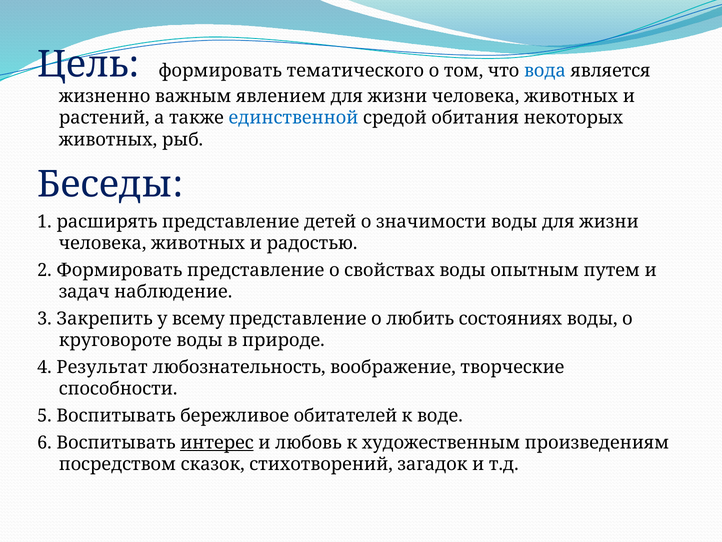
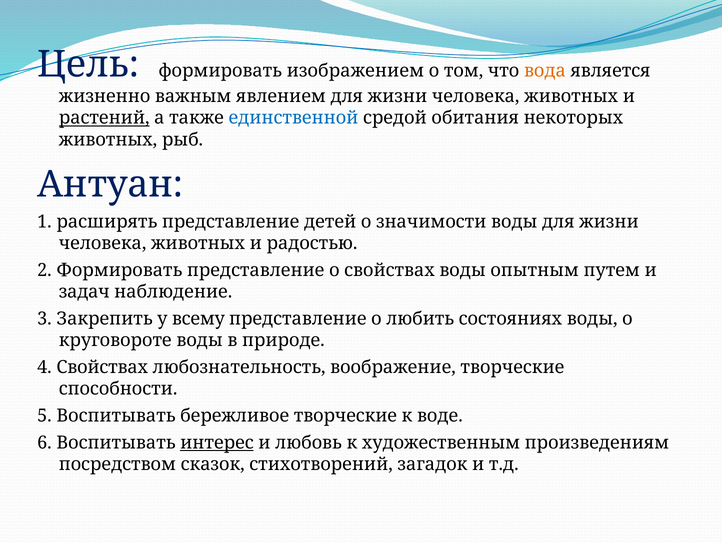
тематического: тематического -> изображением
вода colour: blue -> orange
растений underline: none -> present
Беседы: Беседы -> Антуан
4 Результат: Результат -> Свойствах
бережливое обитателей: обитателей -> творческие
